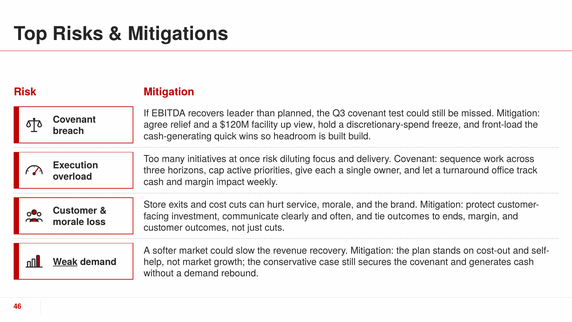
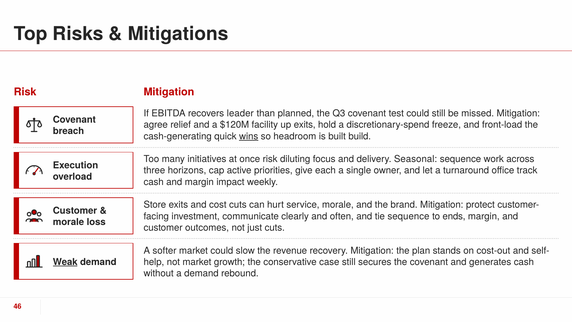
up view: view -> exits
wins underline: none -> present
delivery Covenant: Covenant -> Seasonal
tie outcomes: outcomes -> sequence
